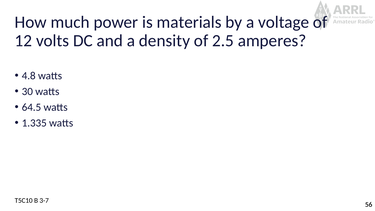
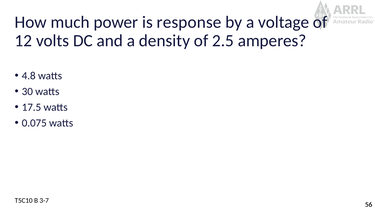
materials: materials -> response
64.5: 64.5 -> 17.5
1.335: 1.335 -> 0.075
